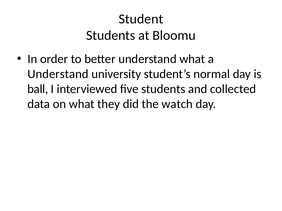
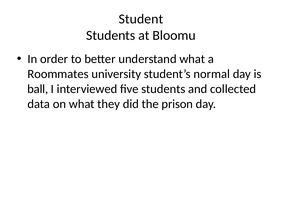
Understand at (58, 74): Understand -> Roommates
watch: watch -> prison
